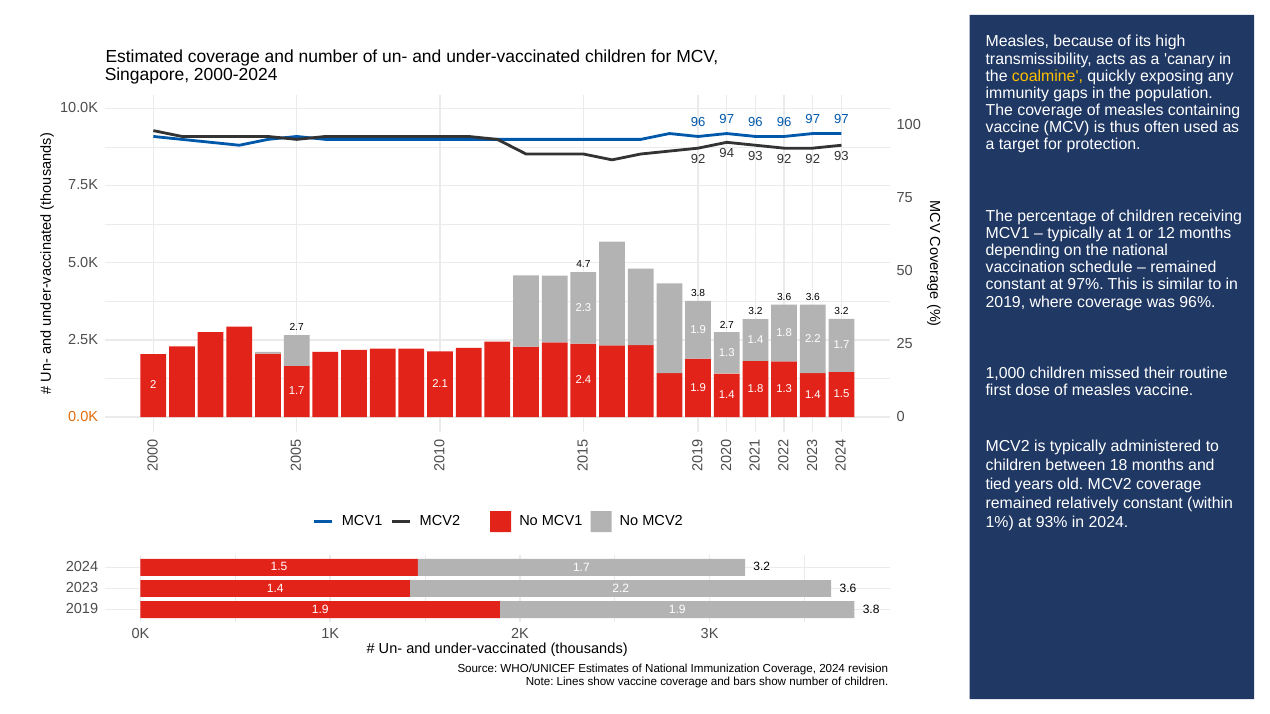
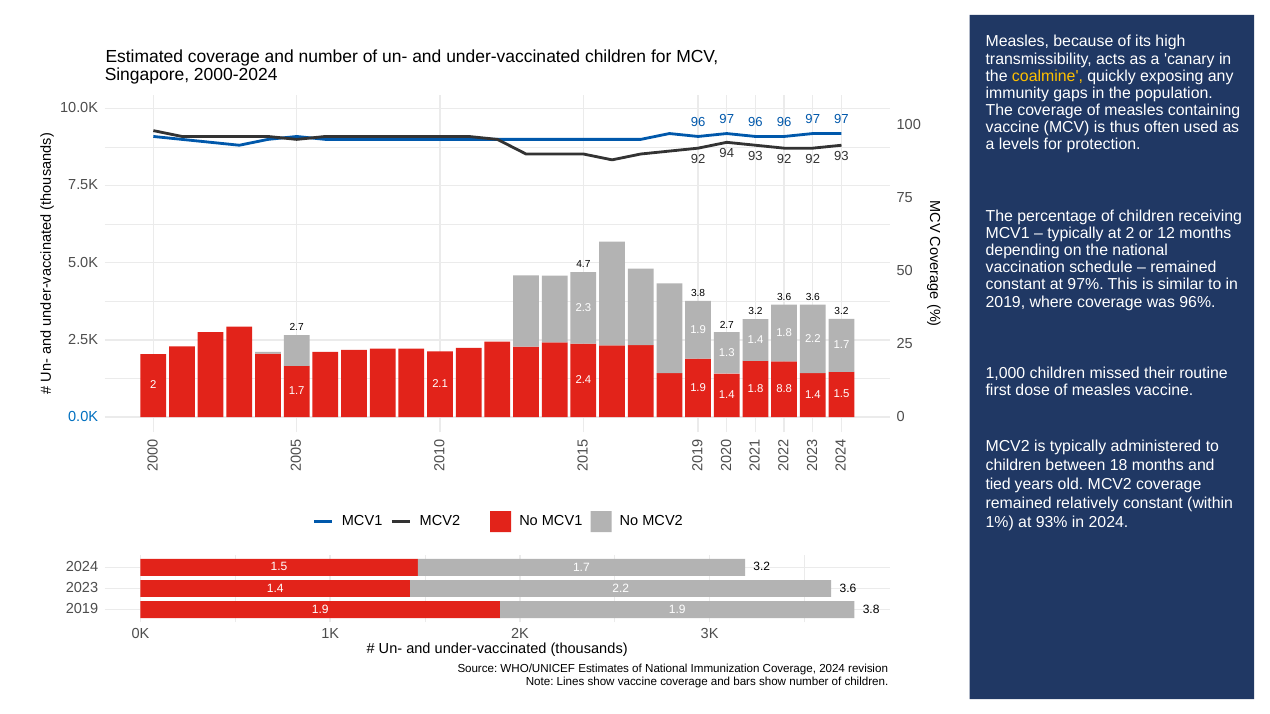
target: target -> levels
at 1: 1 -> 2
1.8 1.3: 1.3 -> 8.8
0.0K colour: orange -> blue
